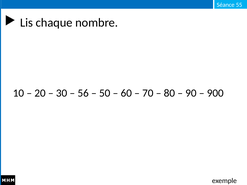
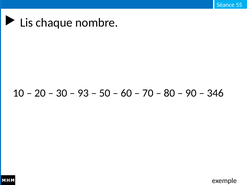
56: 56 -> 93
900: 900 -> 346
